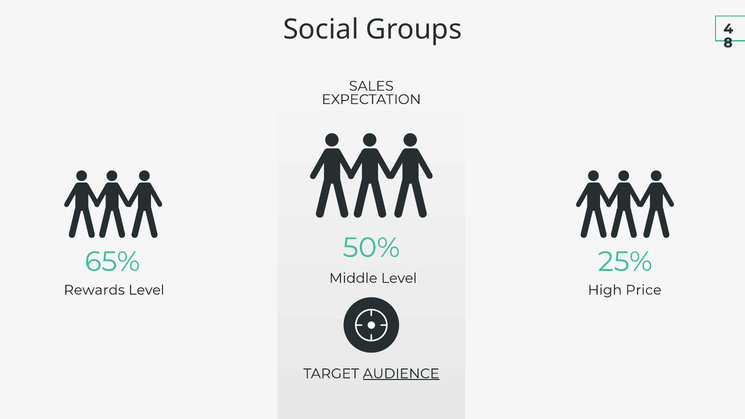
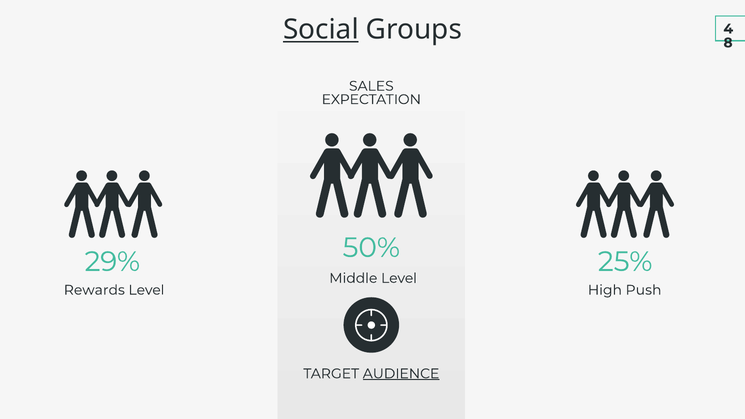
Social underline: none -> present
65%: 65% -> 29%
Price: Price -> Push
